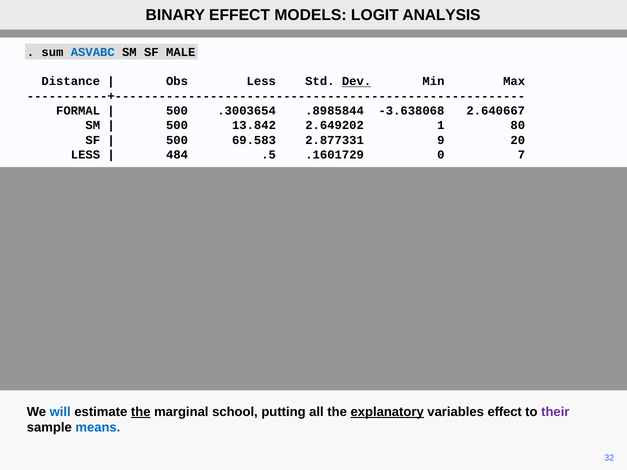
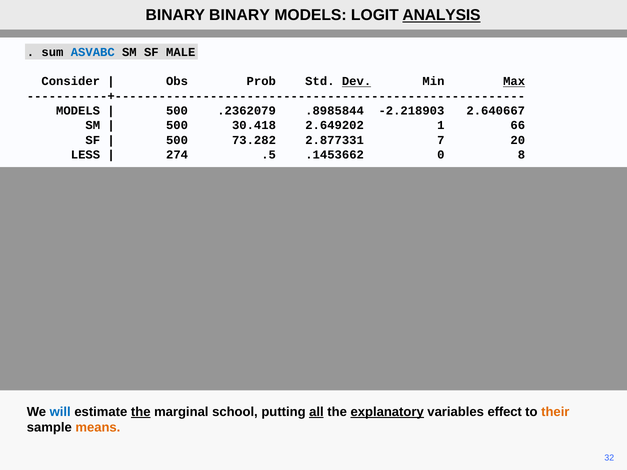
BINARY EFFECT: EFFECT -> BINARY
ANALYSIS underline: none -> present
Distance: Distance -> Consider
Obs Less: Less -> Prob
Max underline: none -> present
FORMAL at (78, 111): FORMAL -> MODELS
.3003654: .3003654 -> .2362079
-3.638068: -3.638068 -> -2.218903
13.842: 13.842 -> 30.418
80: 80 -> 66
69.583: 69.583 -> 73.282
9: 9 -> 7
484: 484 -> 274
.1601729: .1601729 -> .1453662
7: 7 -> 8
all underline: none -> present
their colour: purple -> orange
means colour: blue -> orange
